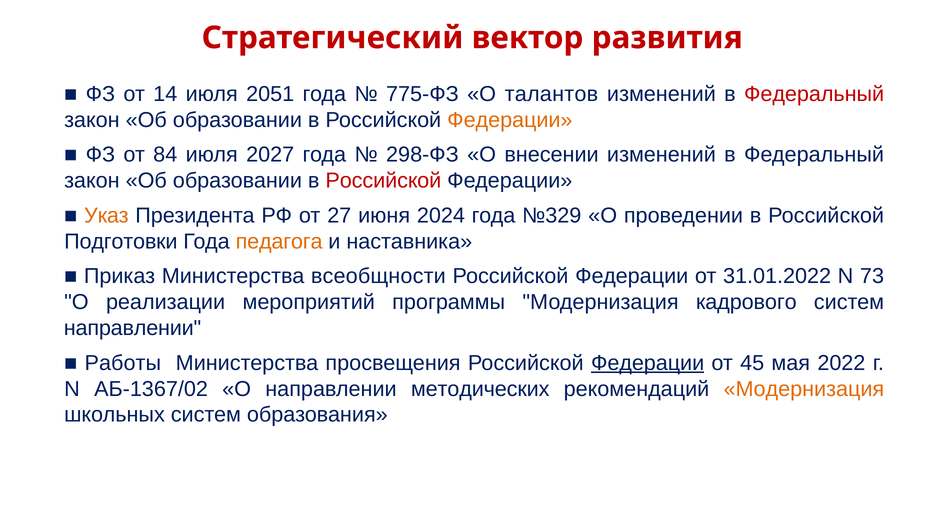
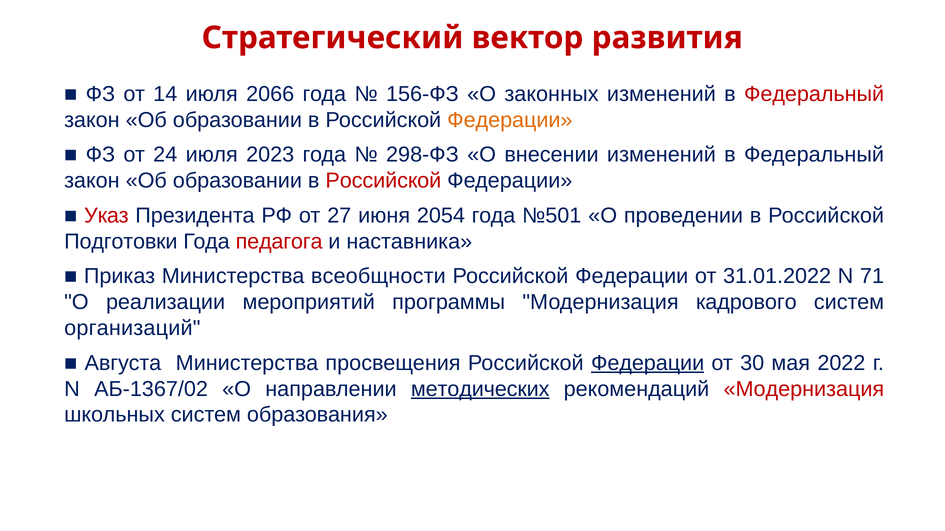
2051: 2051 -> 2066
775-ФЗ: 775-ФЗ -> 156-ФЗ
талантов: талантов -> законных
84: 84 -> 24
2027: 2027 -> 2023
Указ colour: orange -> red
2024: 2024 -> 2054
№329: №329 -> №501
педагога colour: orange -> red
73: 73 -> 71
направлении at (133, 328): направлении -> организаций
Работы: Работы -> Августа
45: 45 -> 30
методических underline: none -> present
Модернизация at (804, 389) colour: orange -> red
